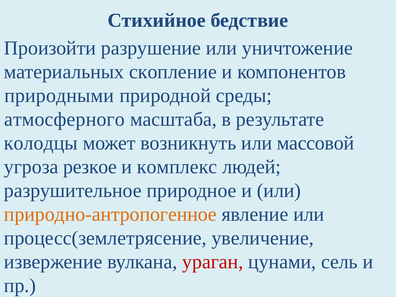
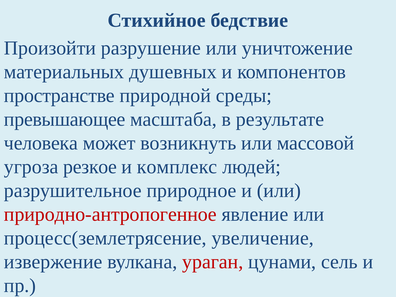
скопление: скопление -> душевных
природными: природными -> пространстве
атмосферного: атмосферного -> превышающее
колодцы: колодцы -> человека
природно-антропогенное colour: orange -> red
